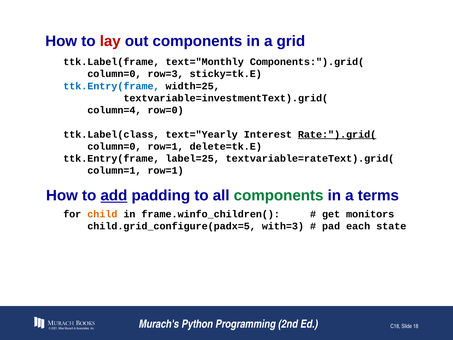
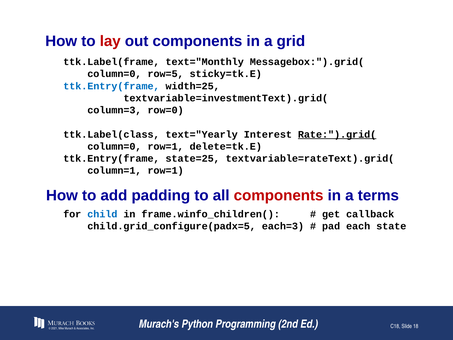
Components:").grid(: Components:").grid( -> Messagebox:").grid(
row=3: row=3 -> row=5
column=4: column=4 -> column=3
label=25: label=25 -> state=25
add underline: present -> none
components at (279, 195) colour: green -> red
child colour: orange -> blue
monitors: monitors -> callback
with=3: with=3 -> each=3
